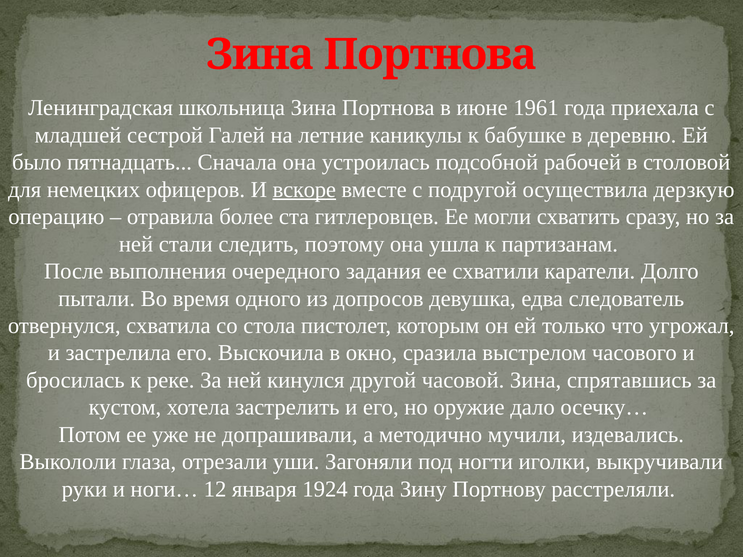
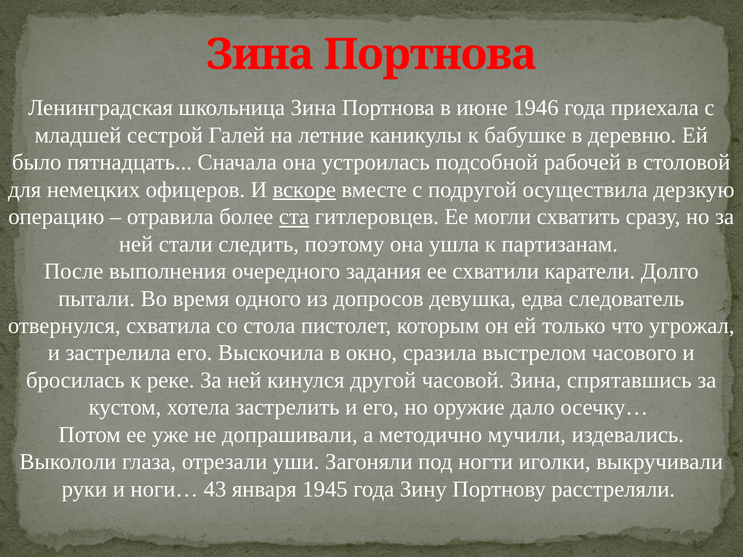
1961: 1961 -> 1946
ста underline: none -> present
12: 12 -> 43
1924: 1924 -> 1945
